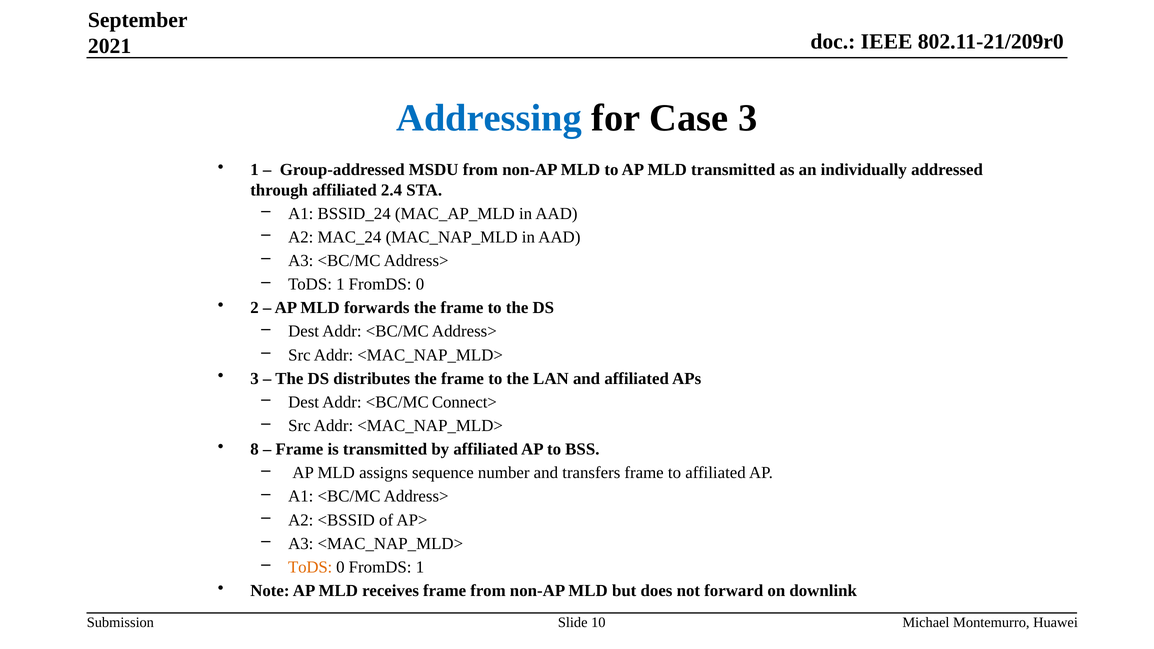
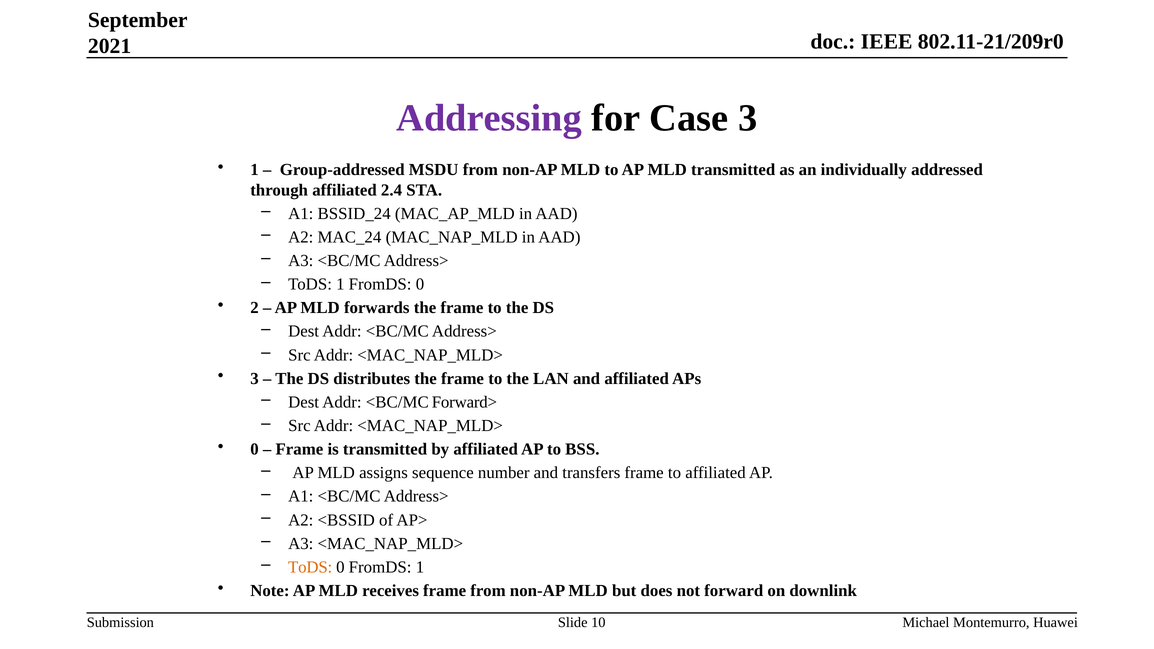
Addressing colour: blue -> purple
Connect>: Connect> -> Forward>
8 at (255, 449): 8 -> 0
